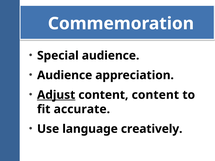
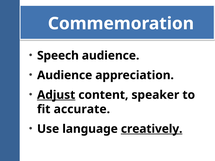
Special: Special -> Speech
content content: content -> speaker
creatively underline: none -> present
